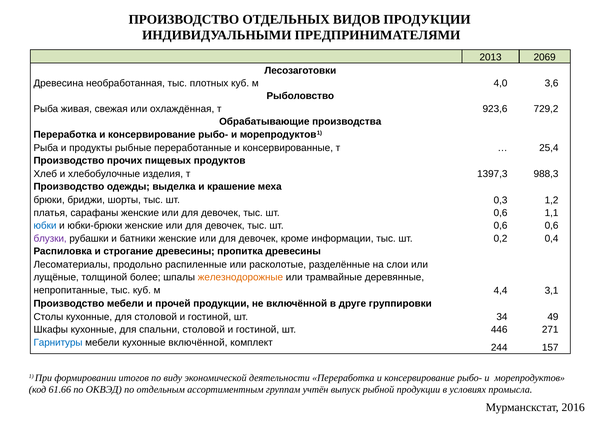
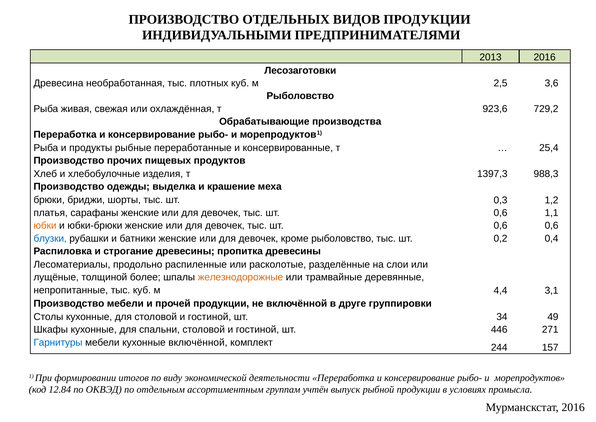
2013 2069: 2069 -> 2016
4,0: 4,0 -> 2,5
юбки colour: blue -> orange
блузки colour: purple -> blue
кроме информации: информации -> рыболовство
61.66: 61.66 -> 12.84
